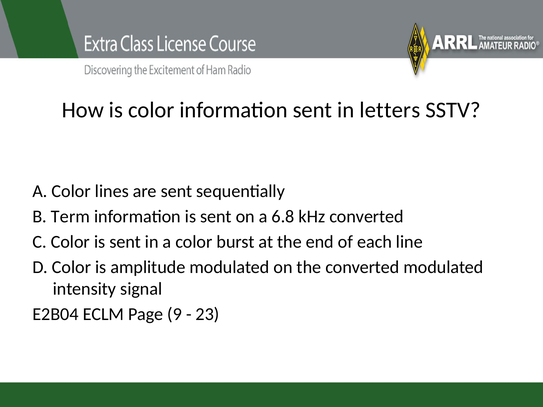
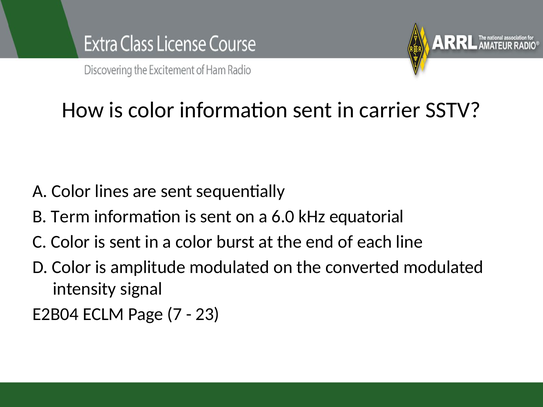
letters: letters -> carrier
6.8: 6.8 -> 6.0
kHz converted: converted -> equatorial
9: 9 -> 7
